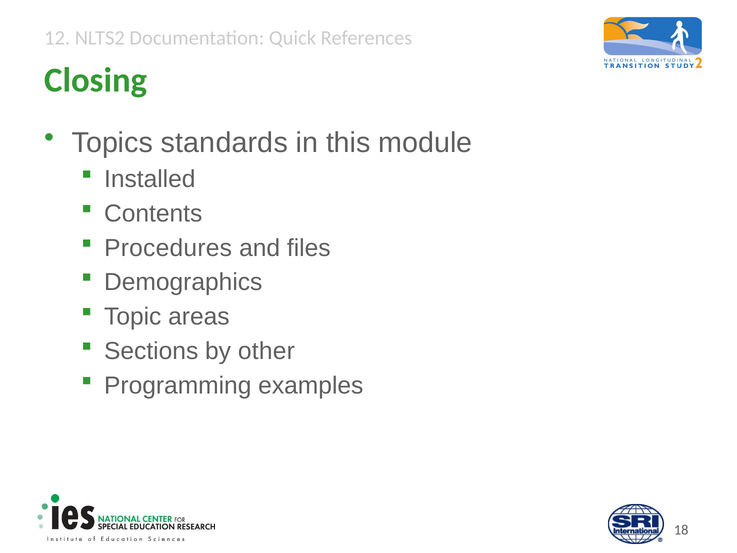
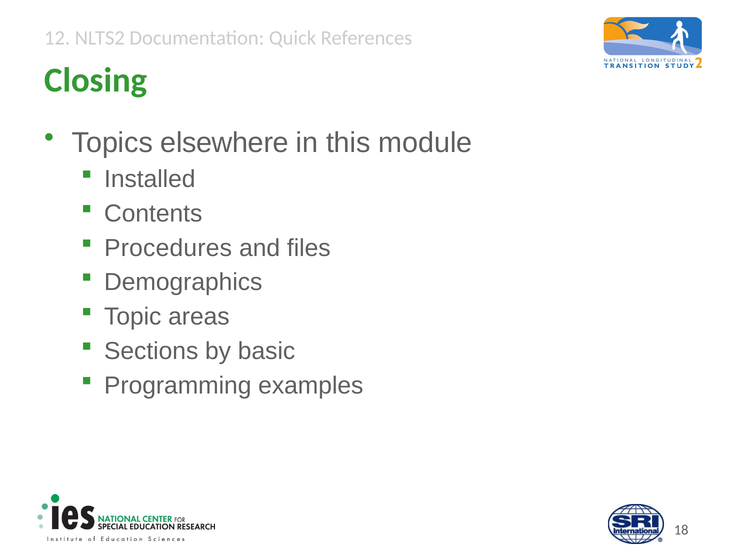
standards: standards -> elsewhere
other: other -> basic
